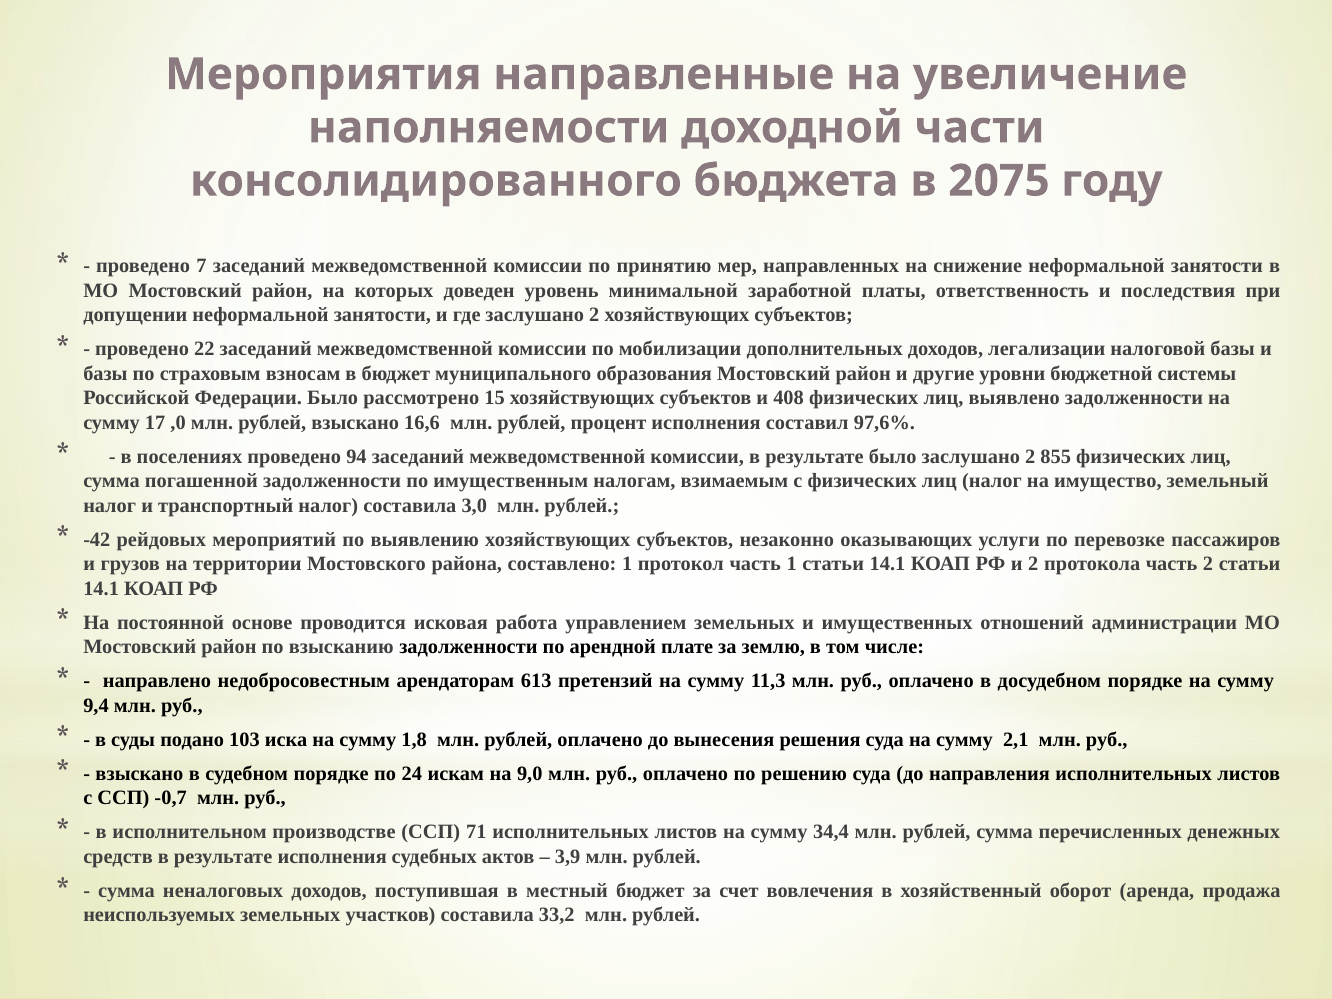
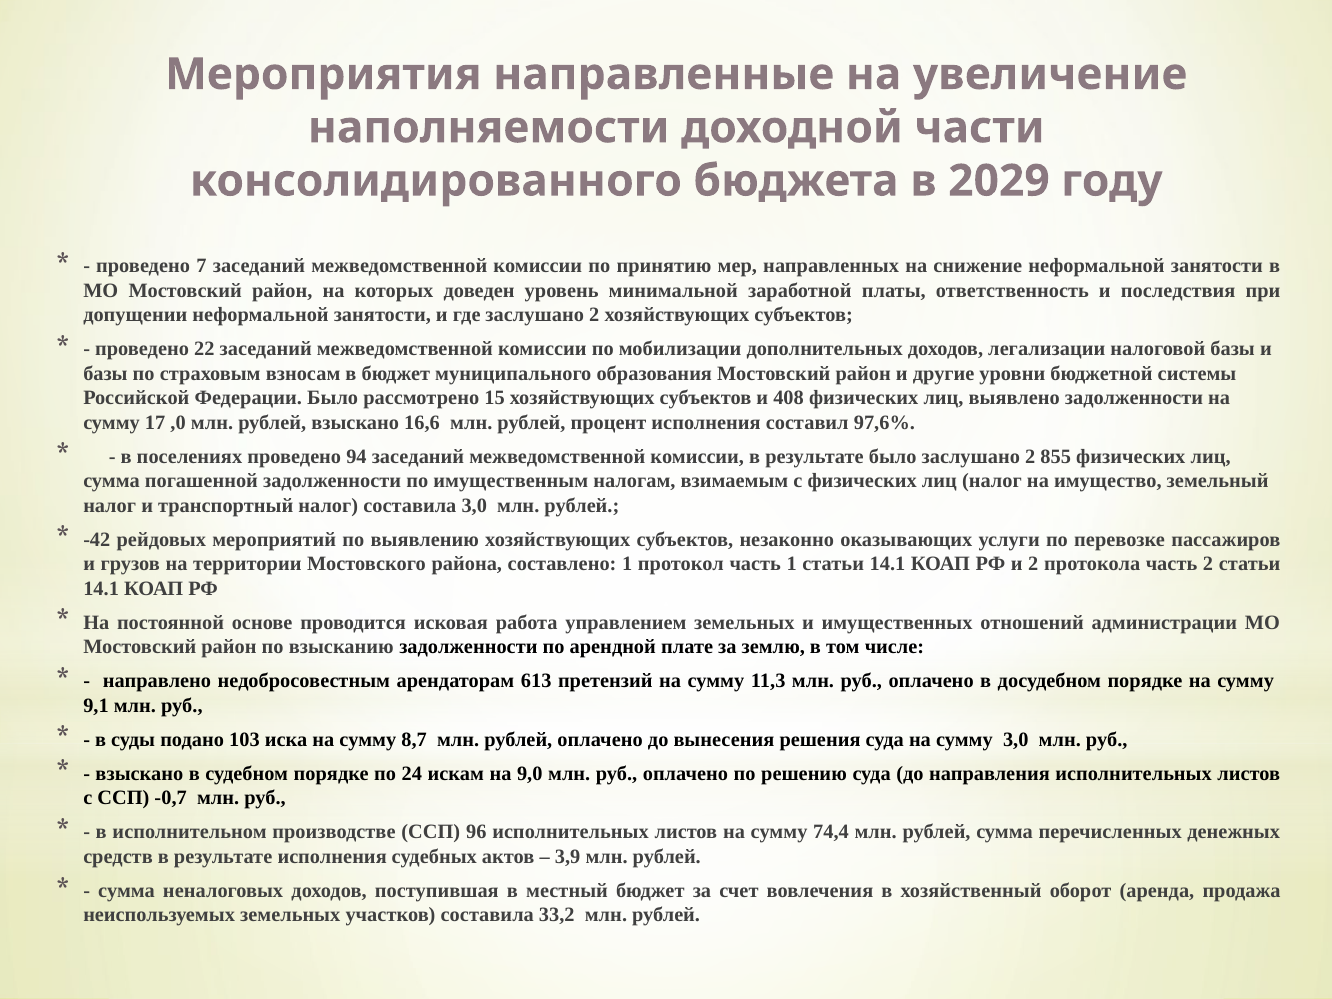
2075: 2075 -> 2029
9,4: 9,4 -> 9,1
1,8: 1,8 -> 8,7
сумму 2,1: 2,1 -> 3,0
71: 71 -> 96
34,4: 34,4 -> 74,4
